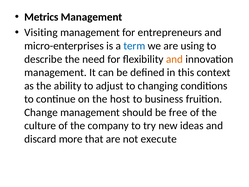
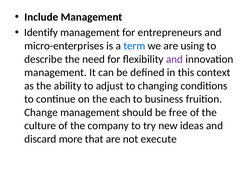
Metrics: Metrics -> Include
Visiting: Visiting -> Identify
and at (174, 59) colour: orange -> purple
host: host -> each
